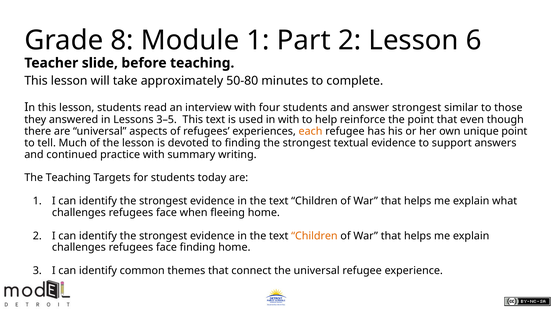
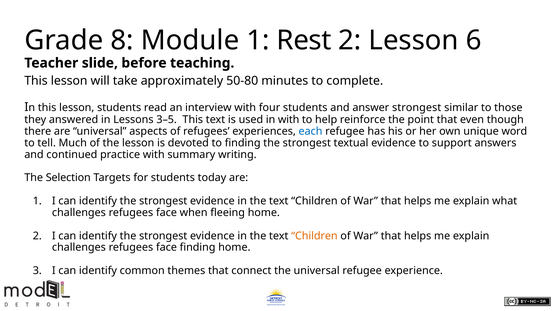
Part: Part -> Rest
each colour: orange -> blue
unique point: point -> word
The Teaching: Teaching -> Selection
